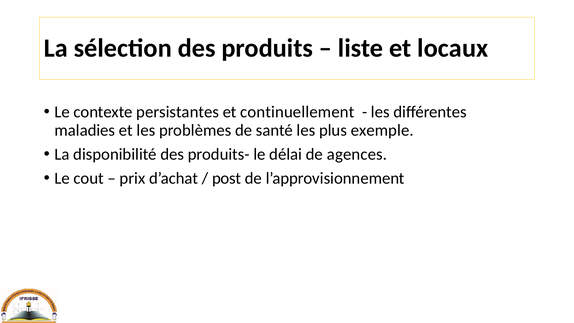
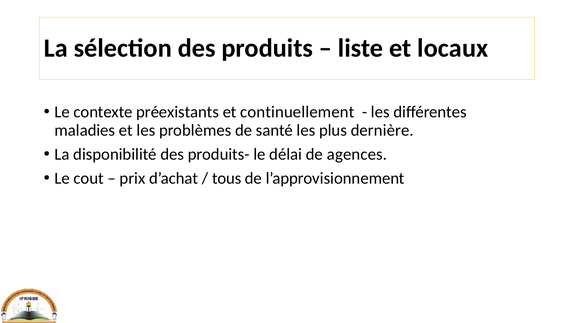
persistantes: persistantes -> préexistants
exemple: exemple -> dernière
post: post -> tous
